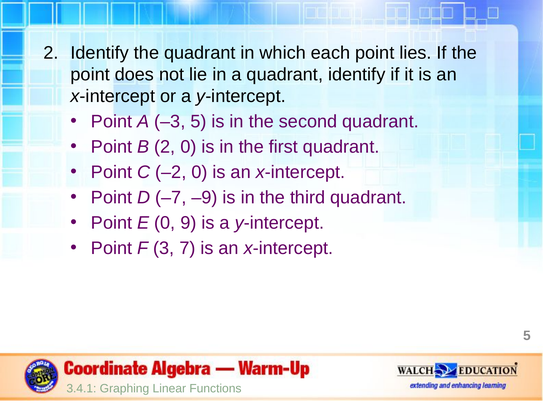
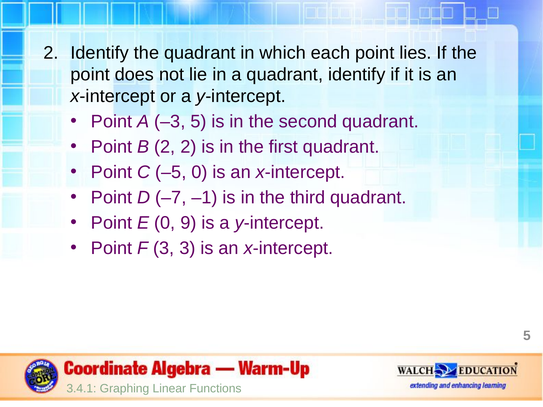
2 0: 0 -> 2
–2: –2 -> –5
–9: –9 -> –1
3 7: 7 -> 3
